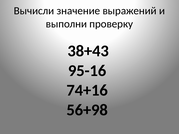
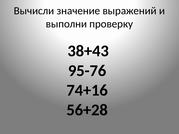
95-16: 95-16 -> 95-76
56+98: 56+98 -> 56+28
